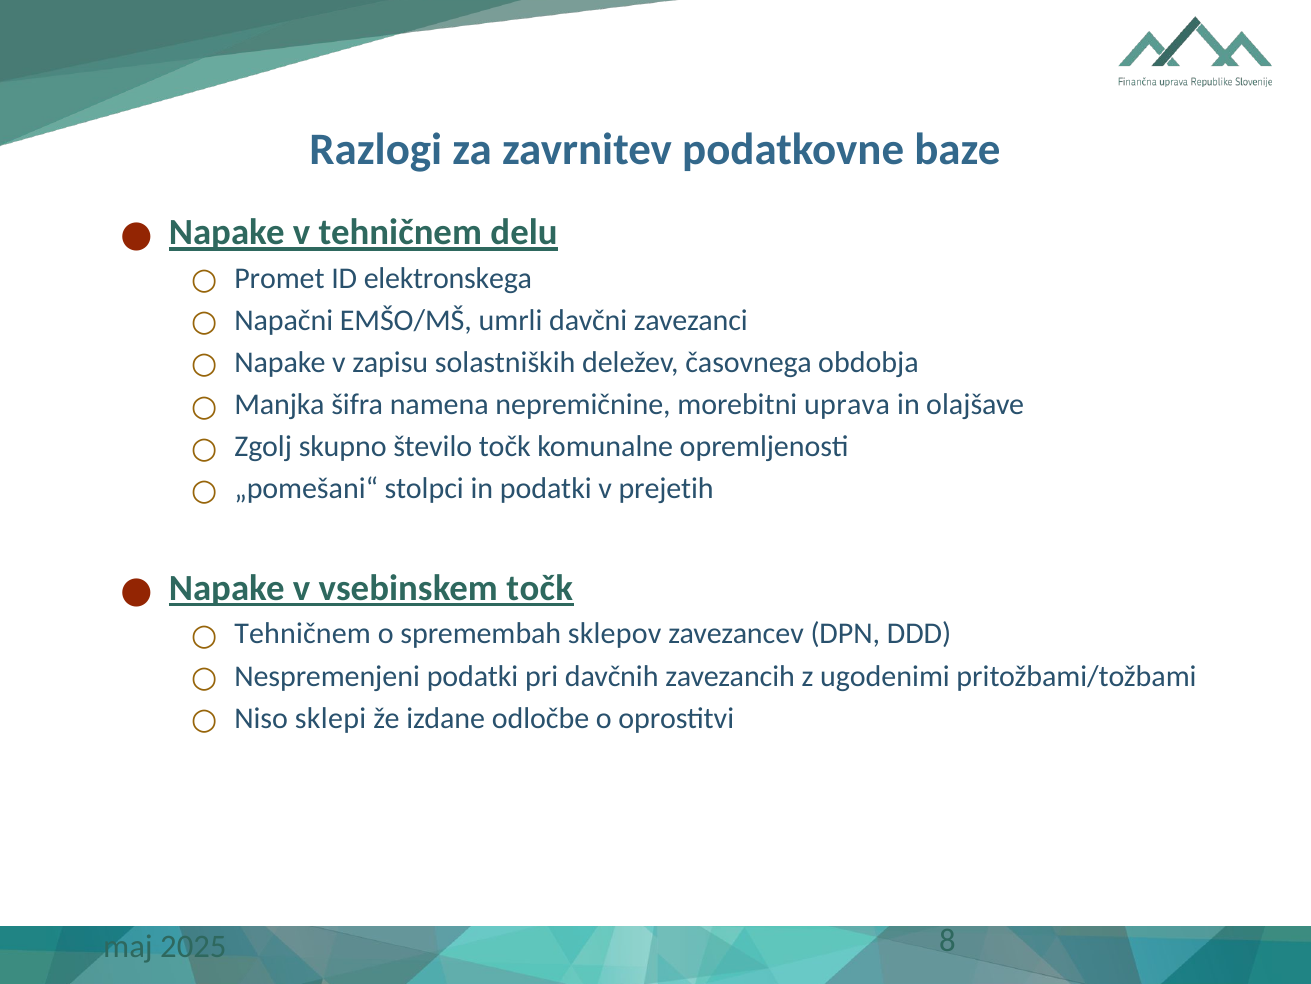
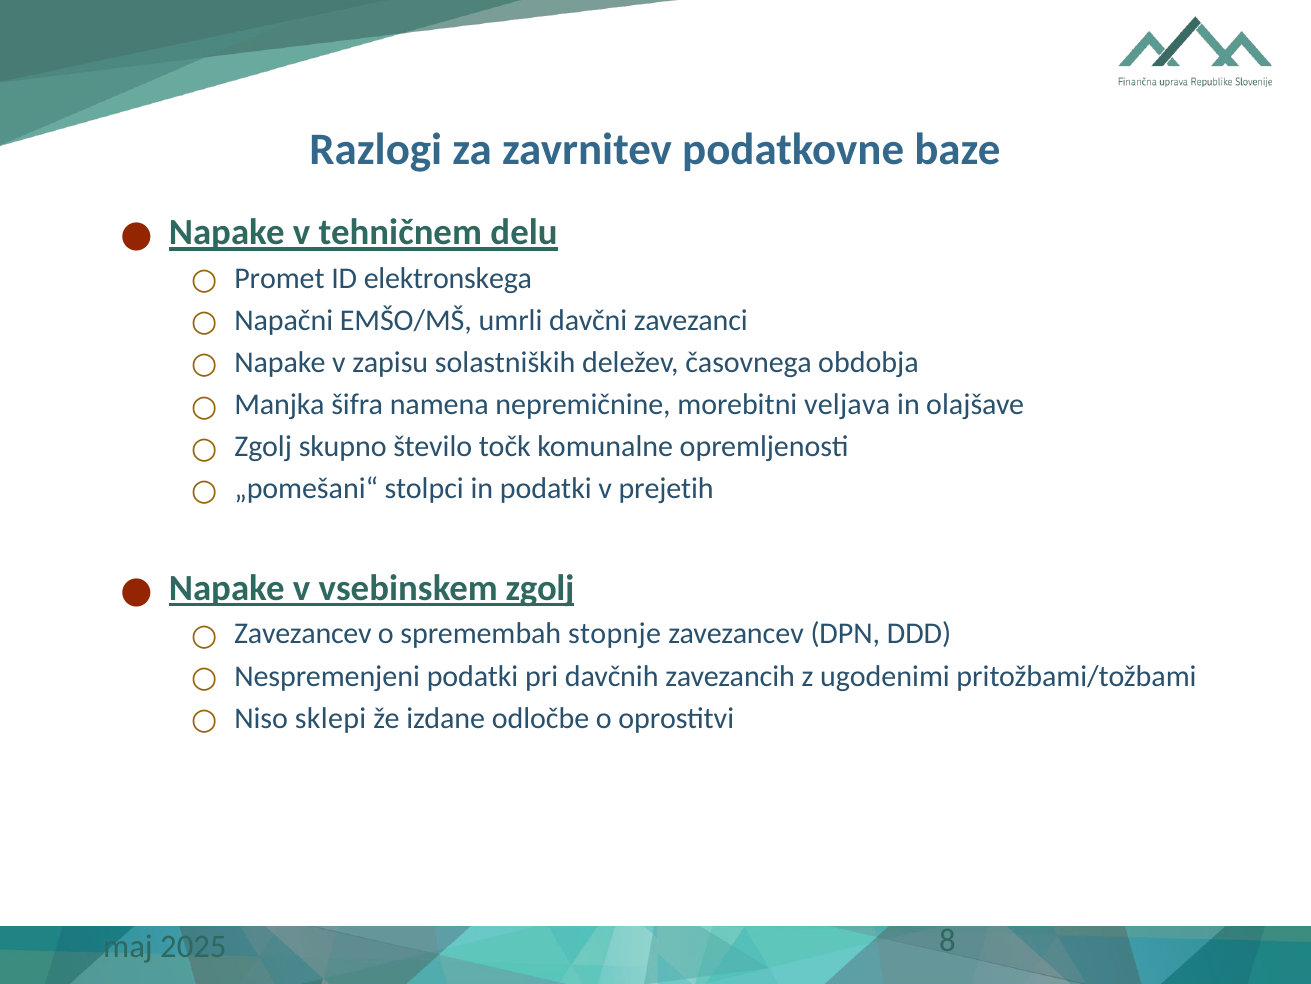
uprava: uprava -> veljava
vsebinskem točk: točk -> zgolj
Tehničnem at (303, 634): Tehničnem -> Zavezancev
sklepov: sklepov -> stopnje
